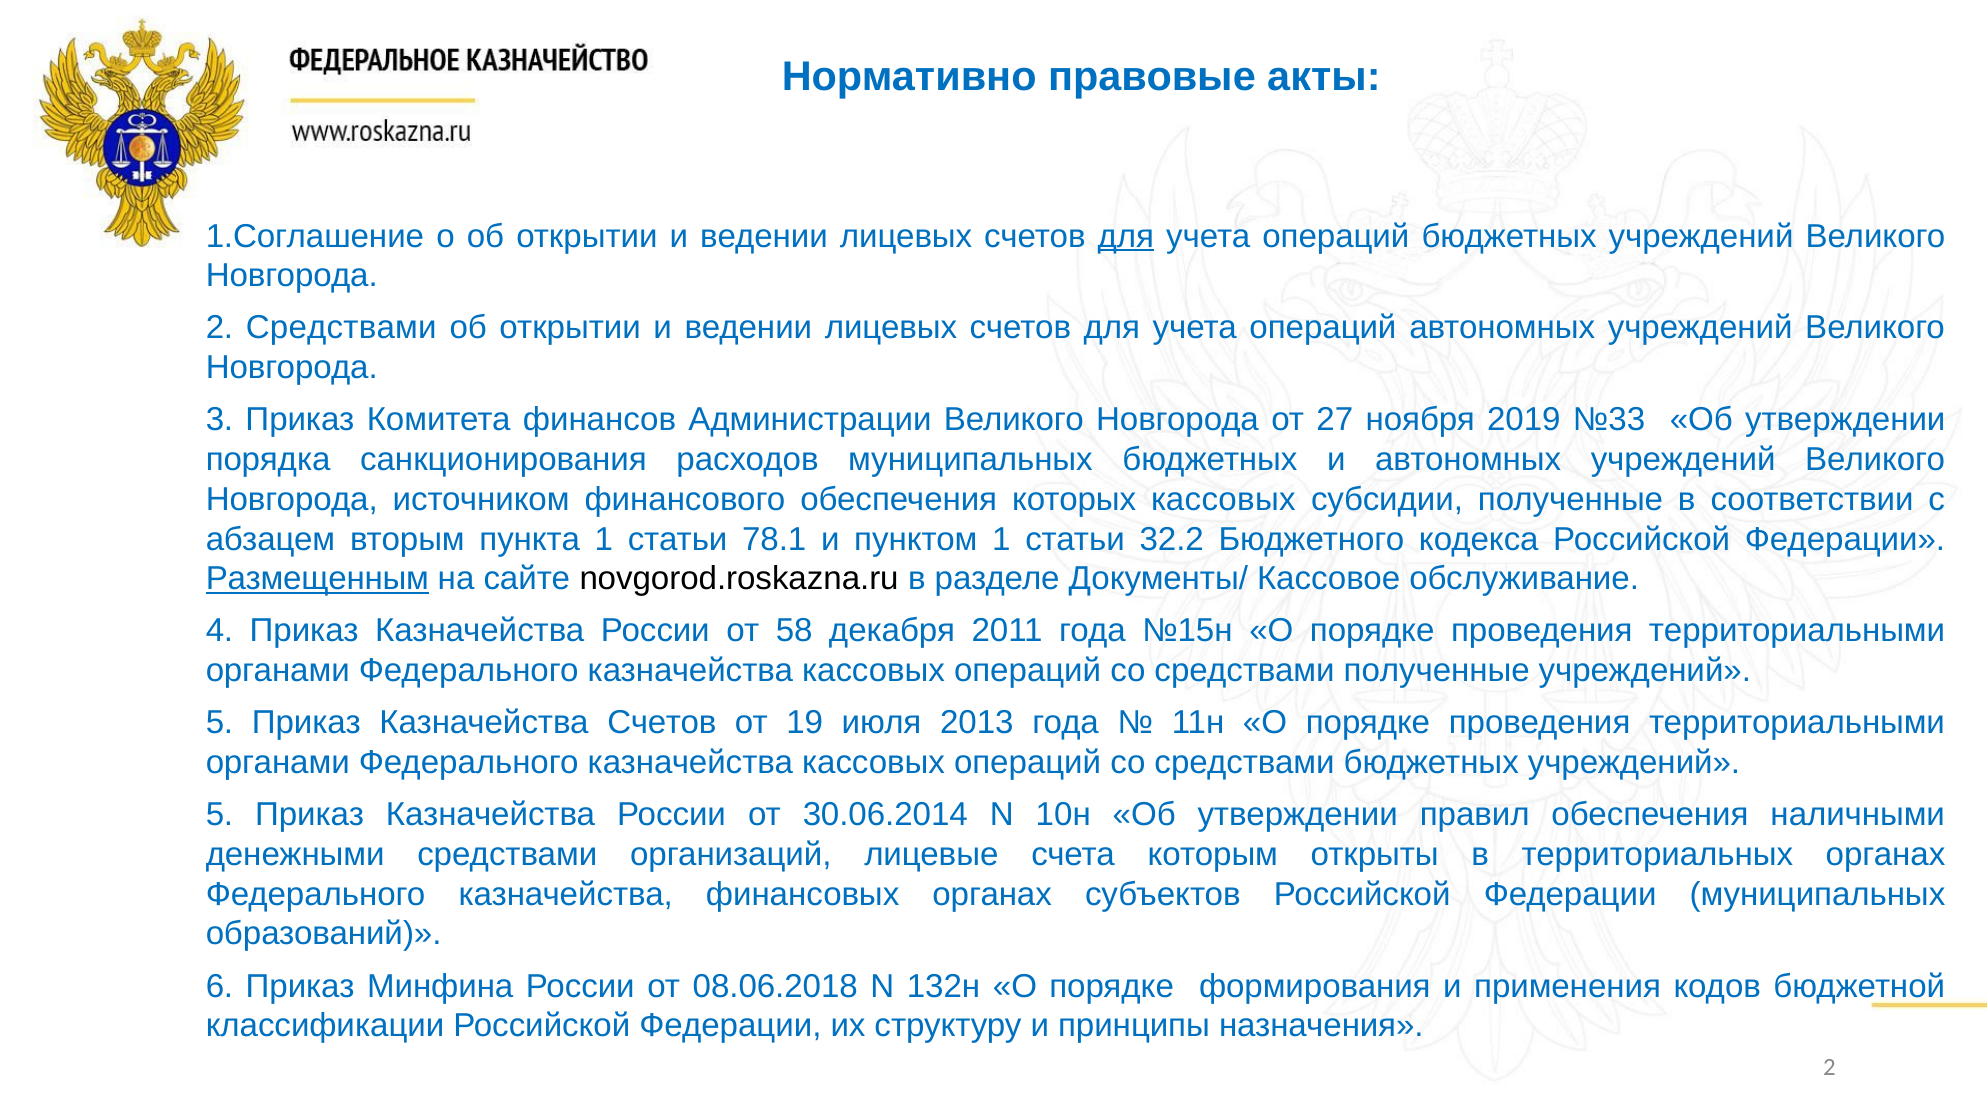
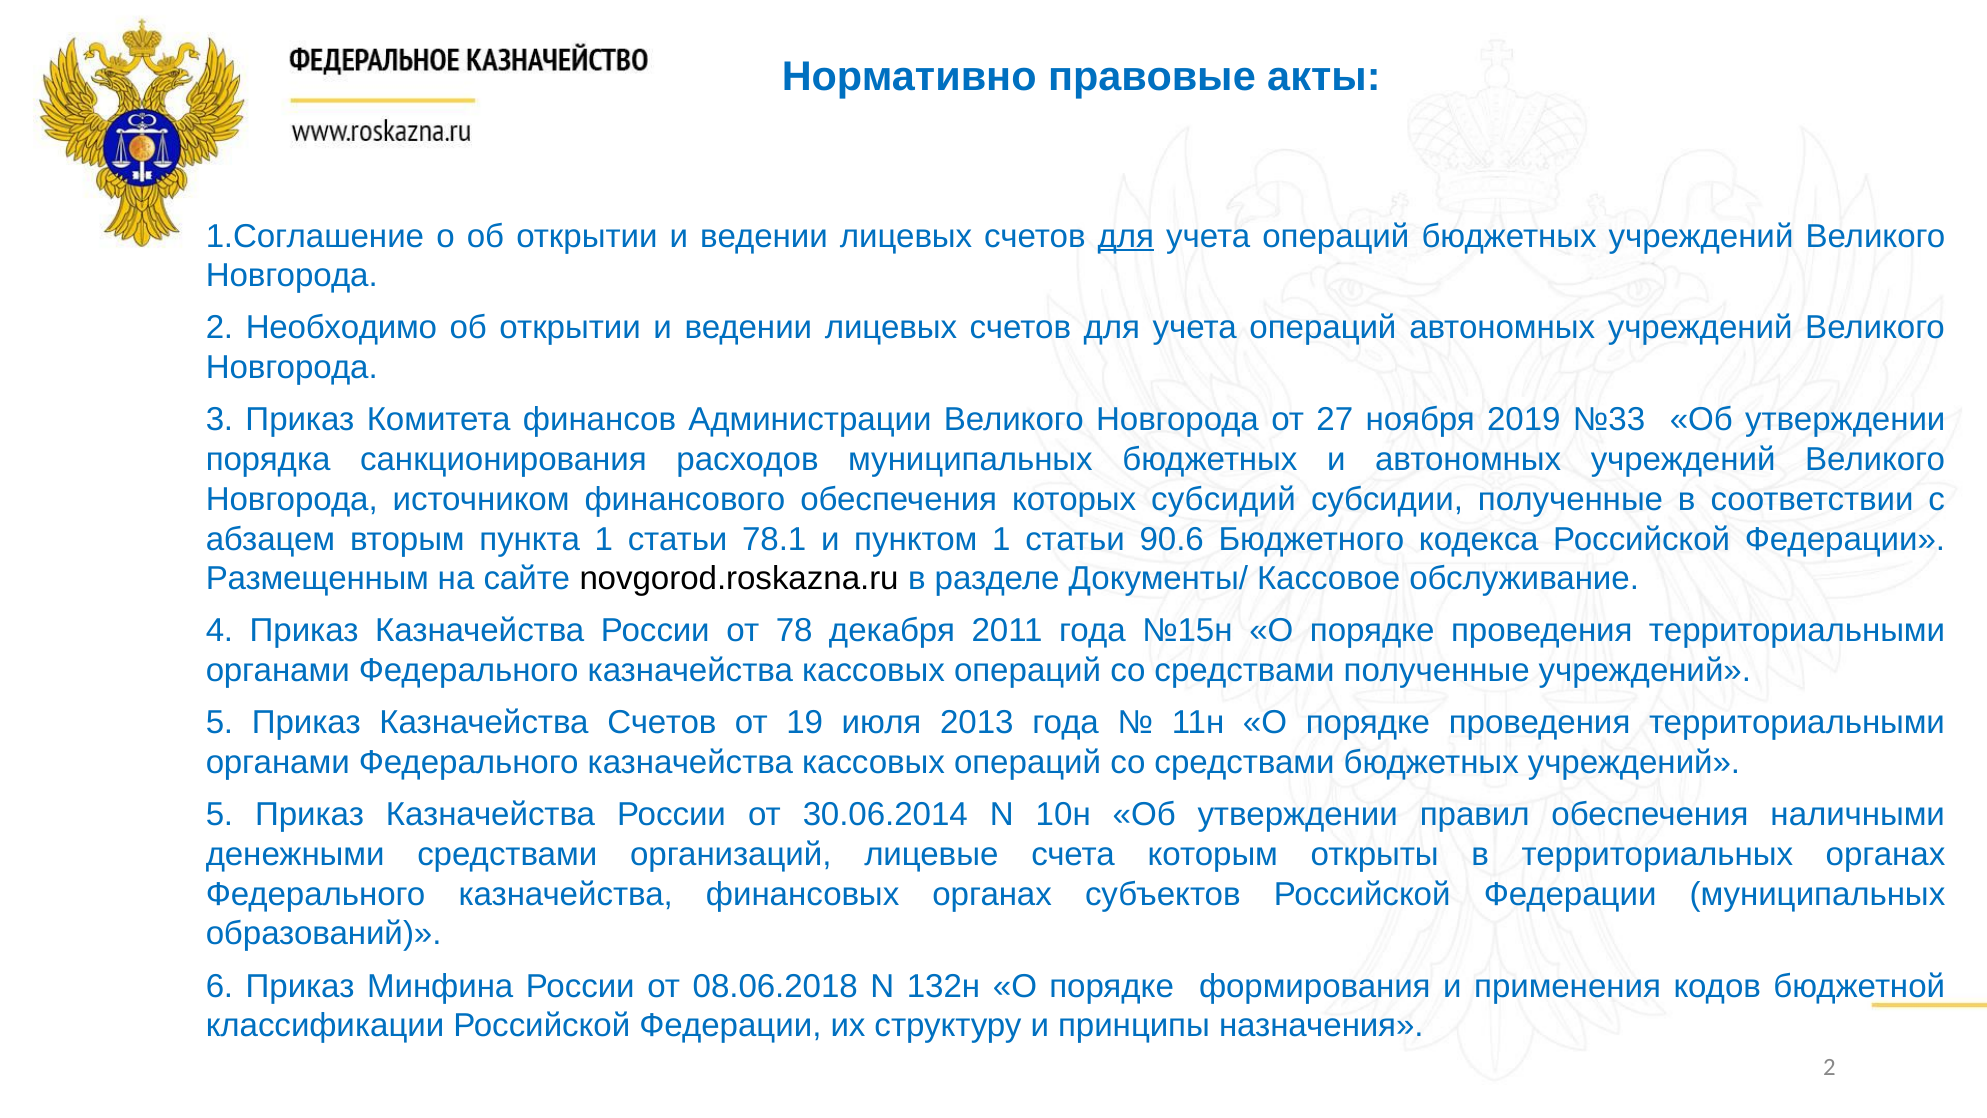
2 Средствами: Средствами -> Необходимо
которых кассовых: кассовых -> субсидий
32.2: 32.2 -> 90.6
Размещенным underline: present -> none
58: 58 -> 78
